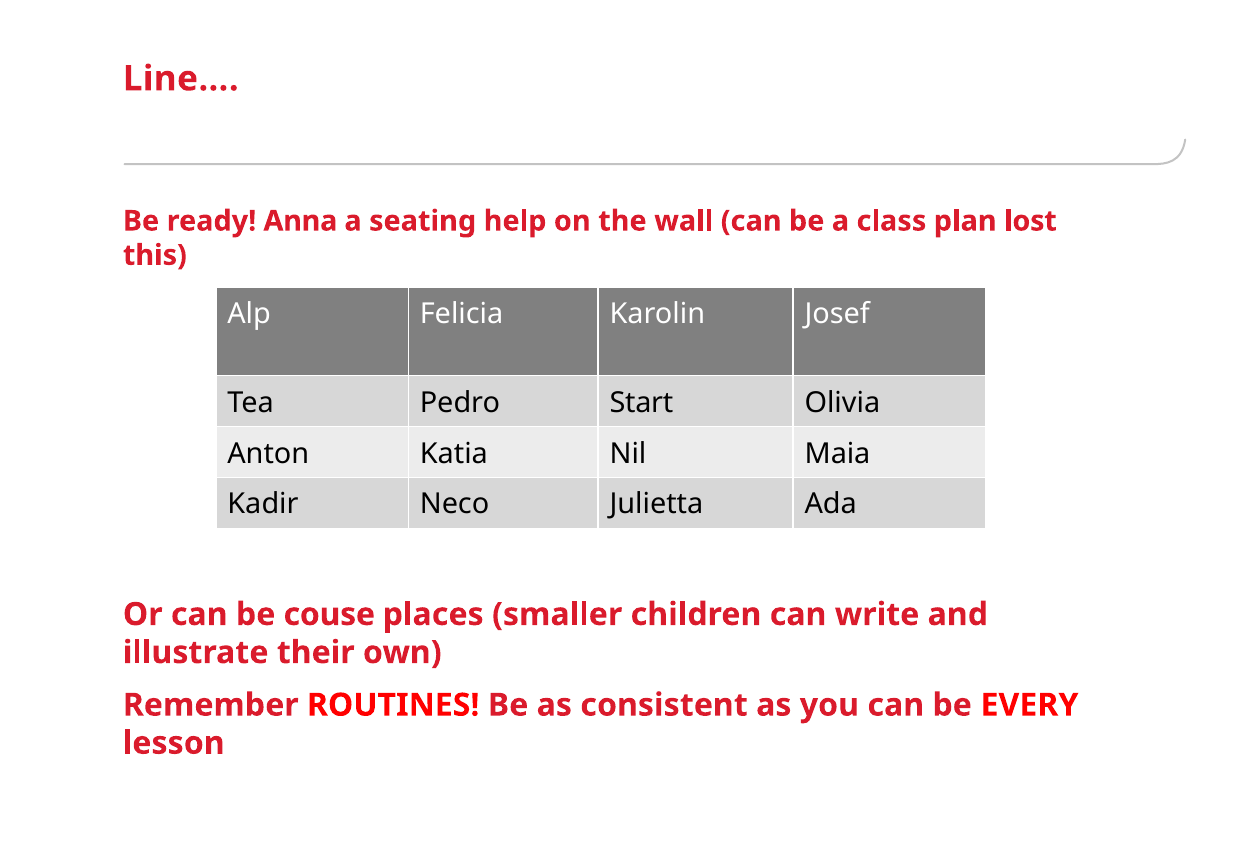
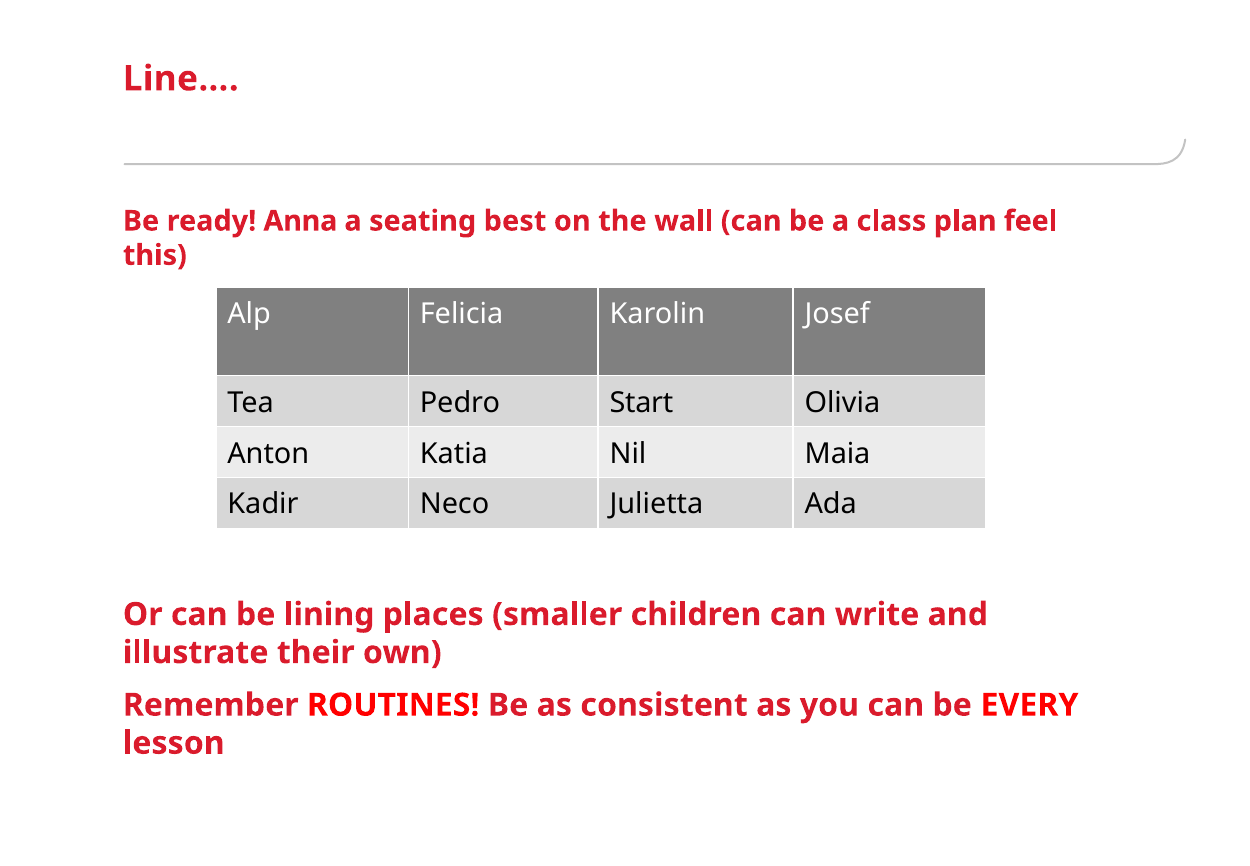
help: help -> best
lost: lost -> feel
couse: couse -> lining
